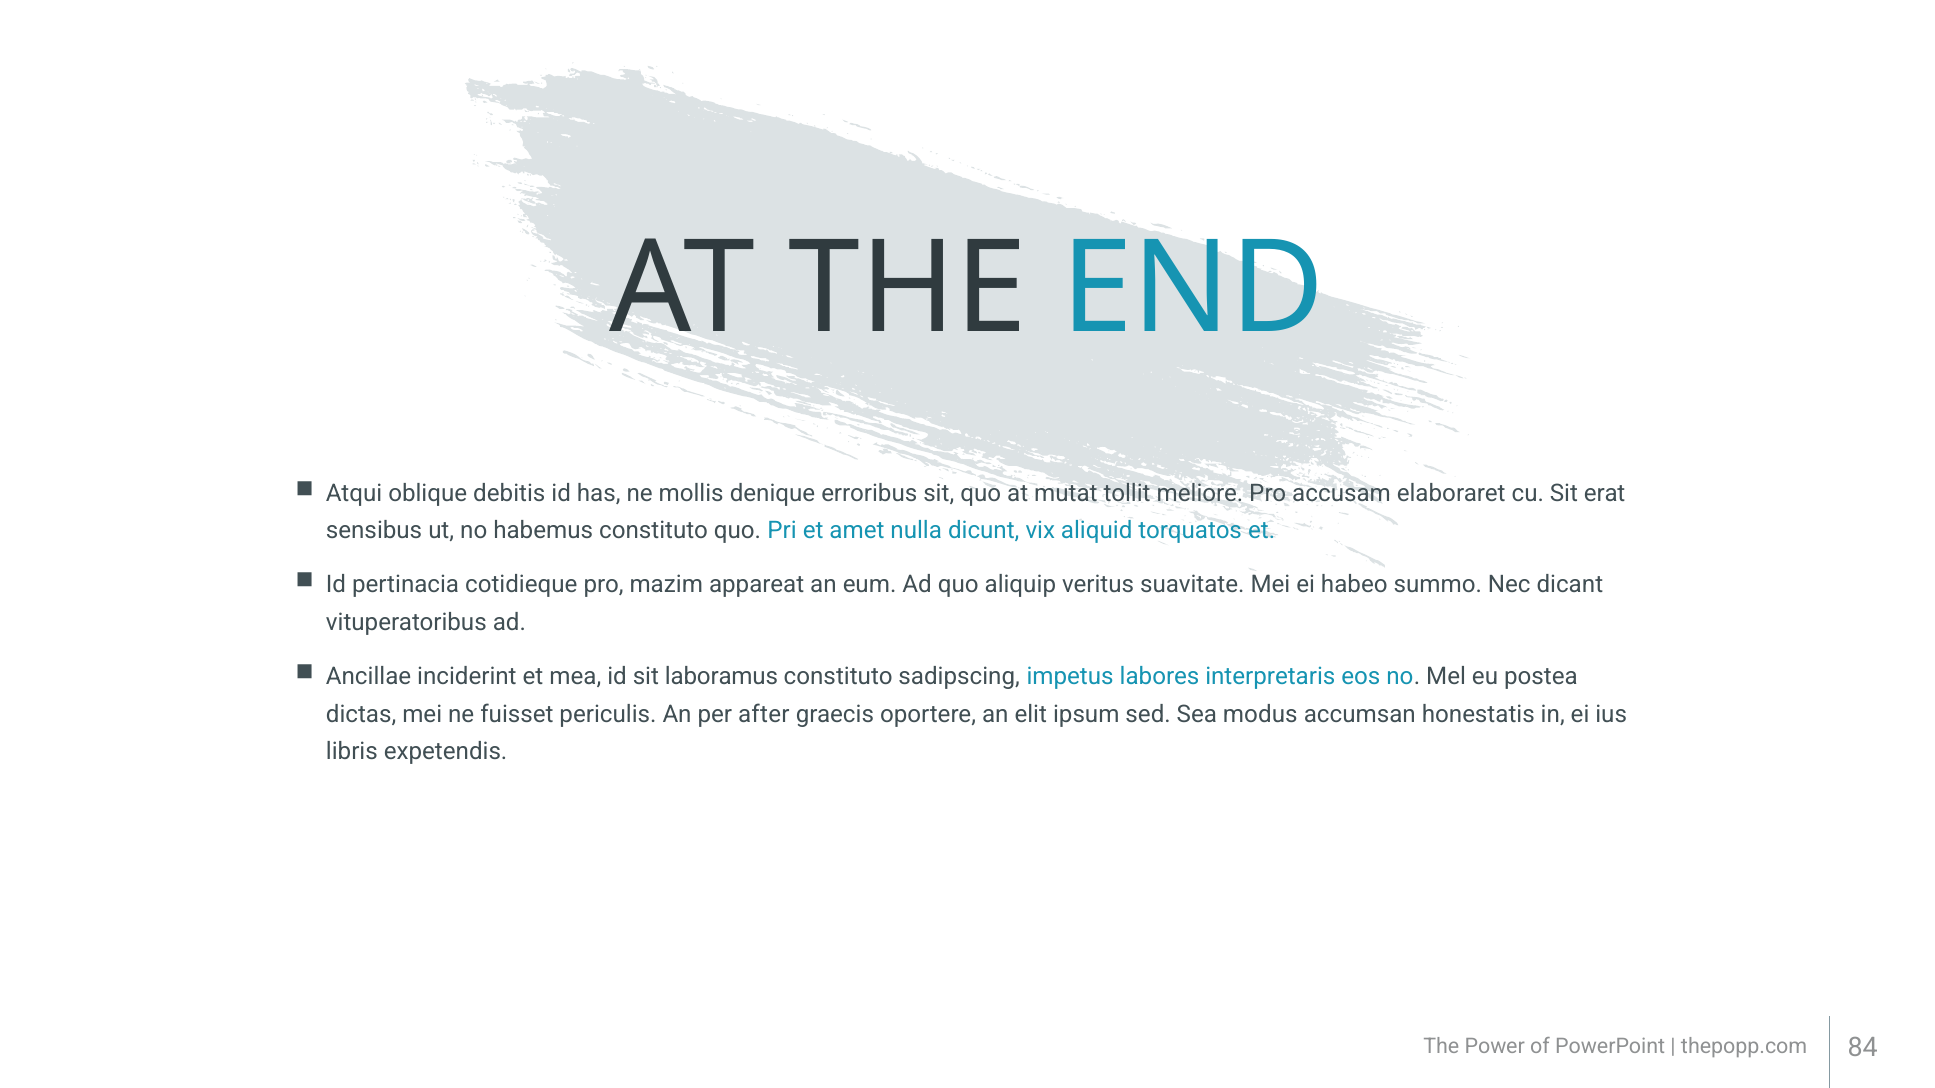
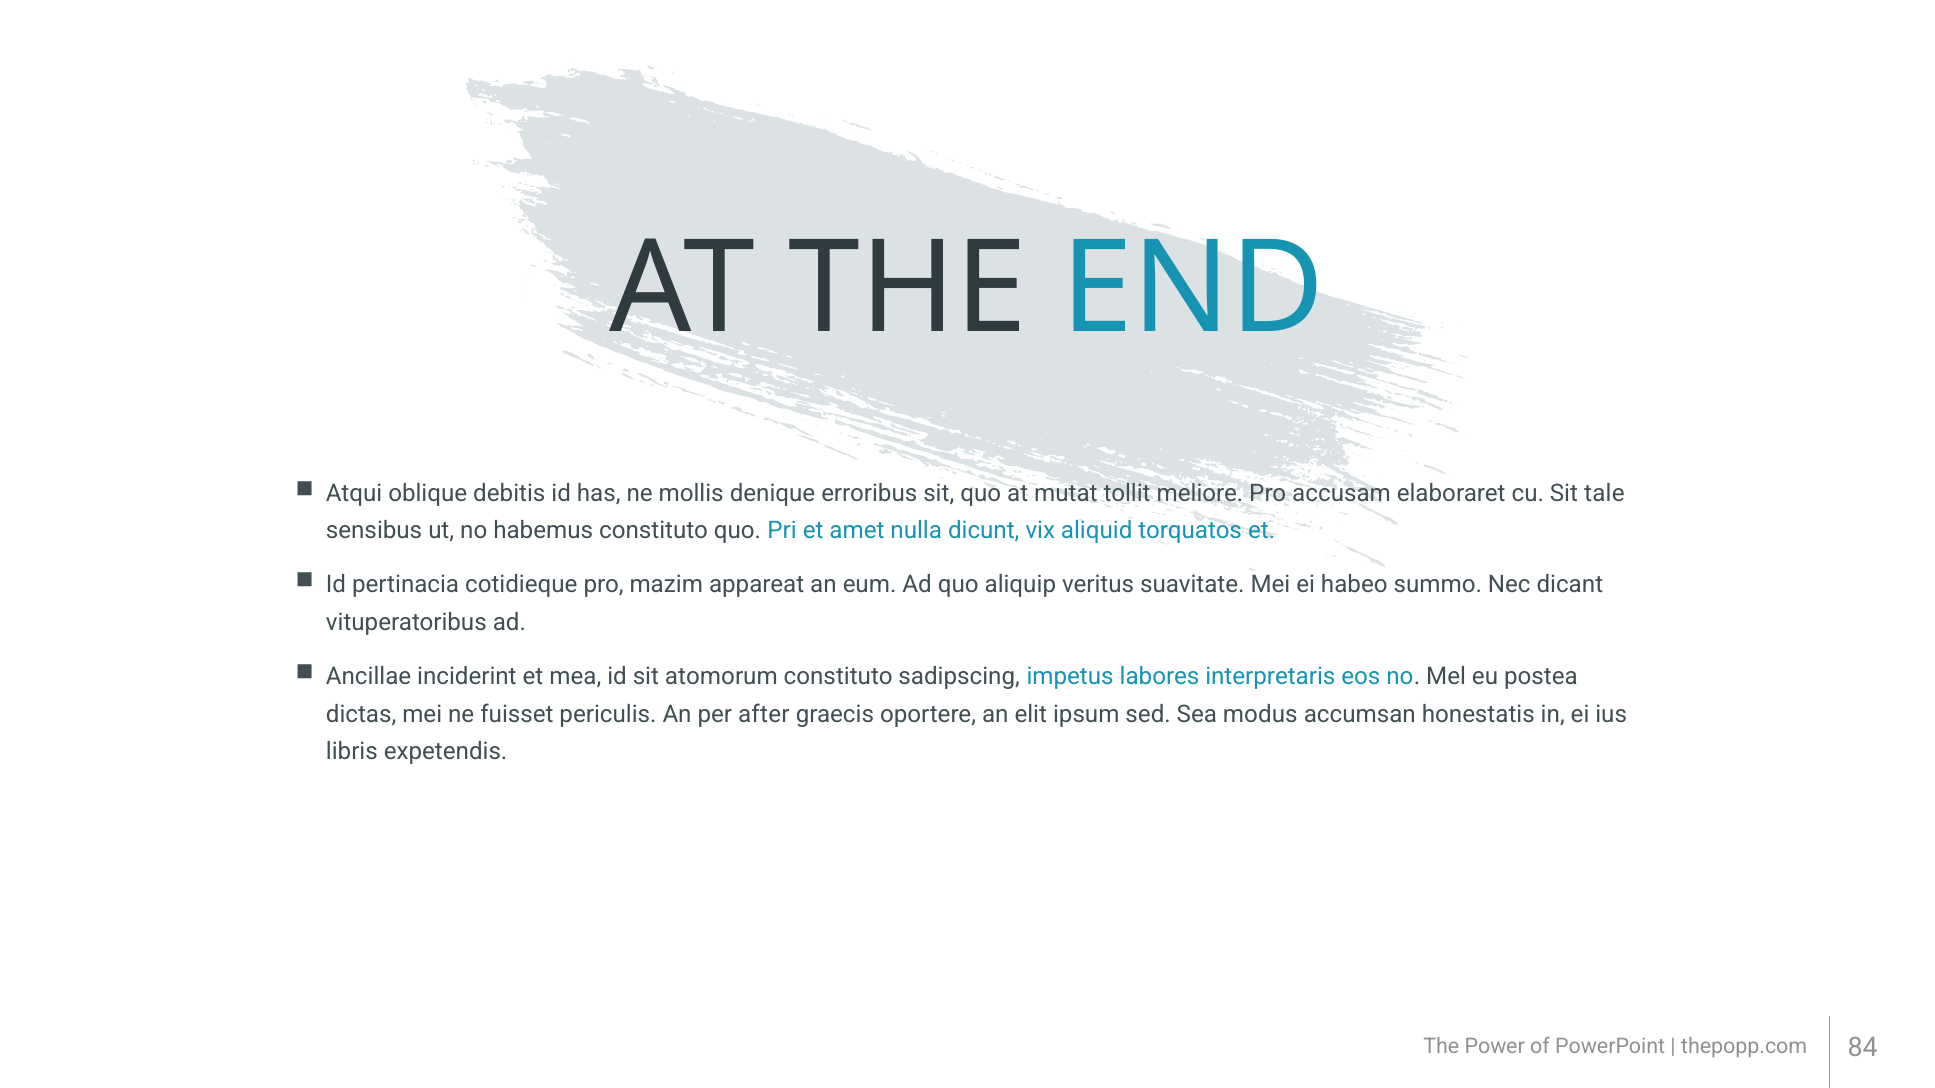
erat: erat -> tale
laboramus: laboramus -> atomorum
